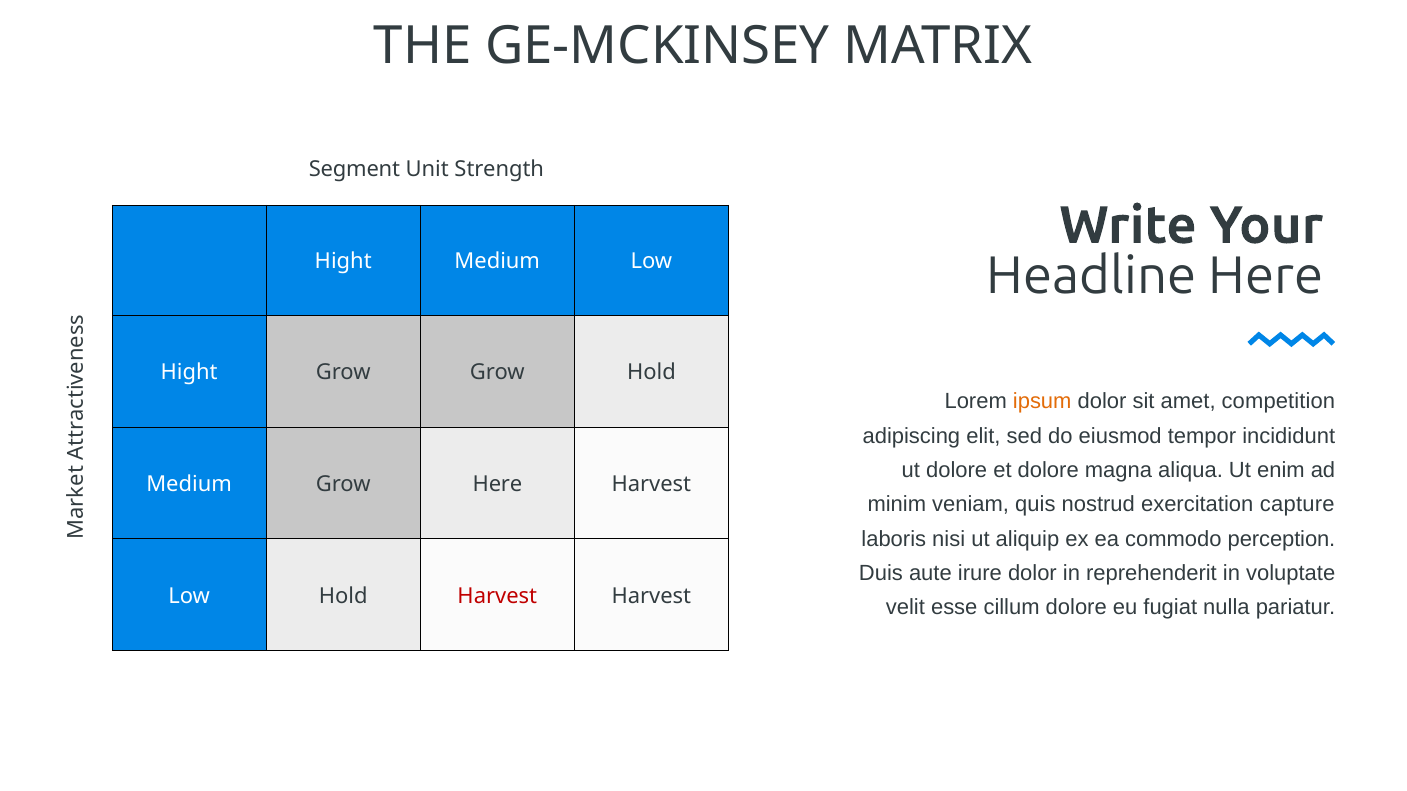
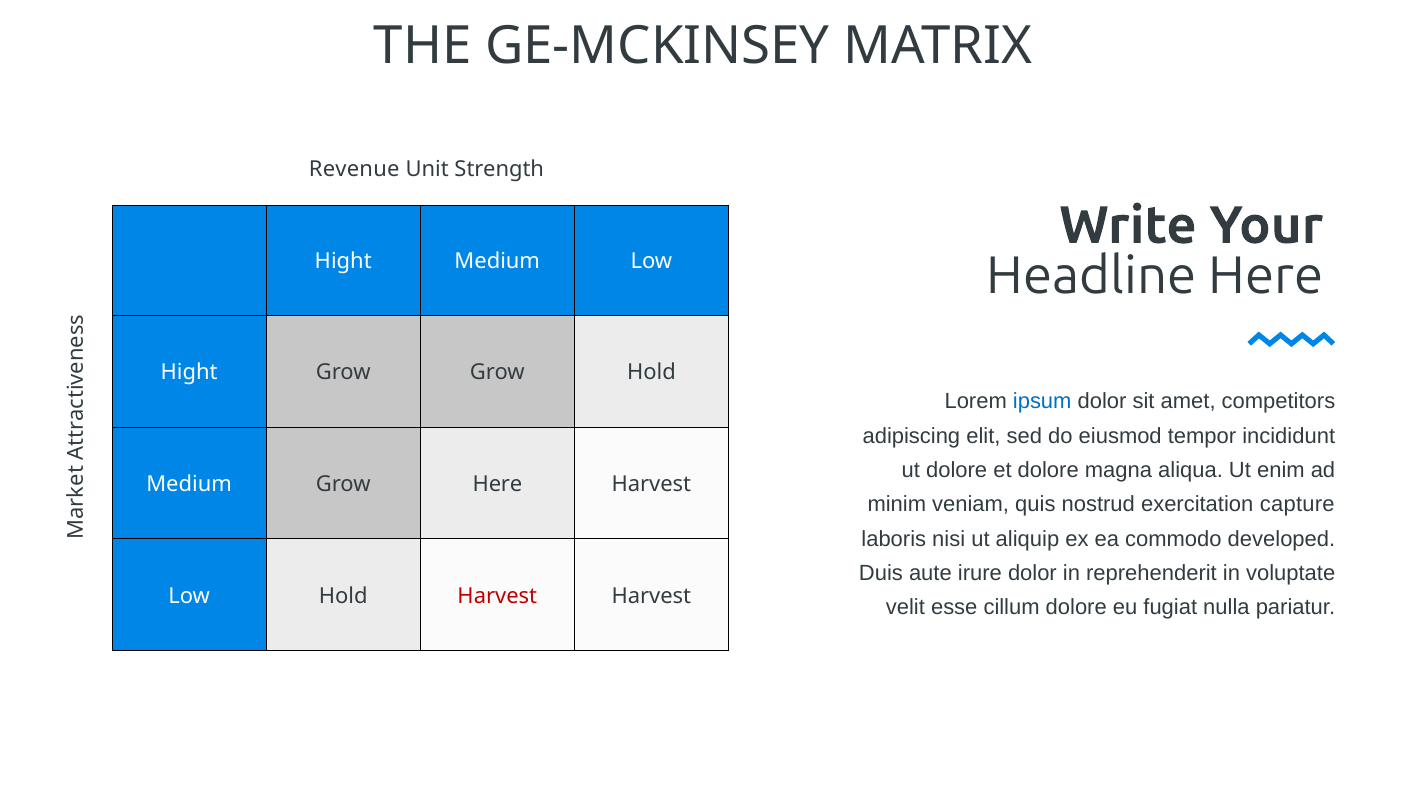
Segment: Segment -> Revenue
ipsum colour: orange -> blue
competition: competition -> competitors
perception: perception -> developed
